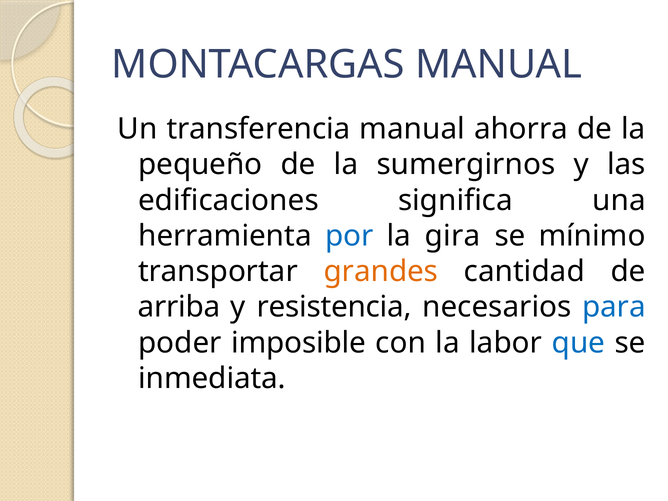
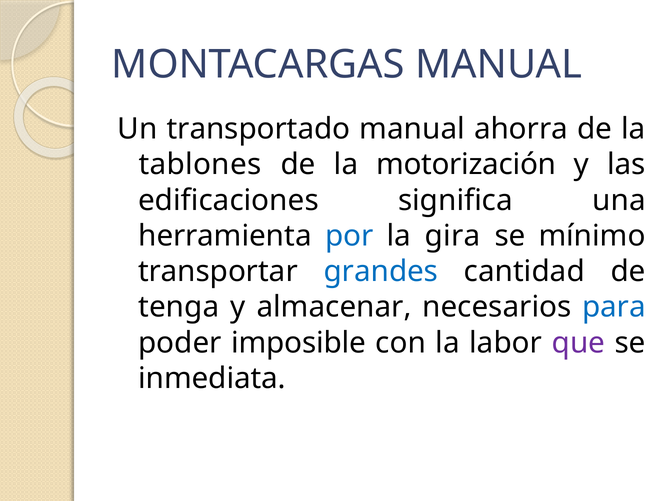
transferencia: transferencia -> transportado
pequeño: pequeño -> tablones
sumergirnos: sumergirnos -> motorización
grandes colour: orange -> blue
arriba: arriba -> tenga
resistencia: resistencia -> almacenar
que colour: blue -> purple
